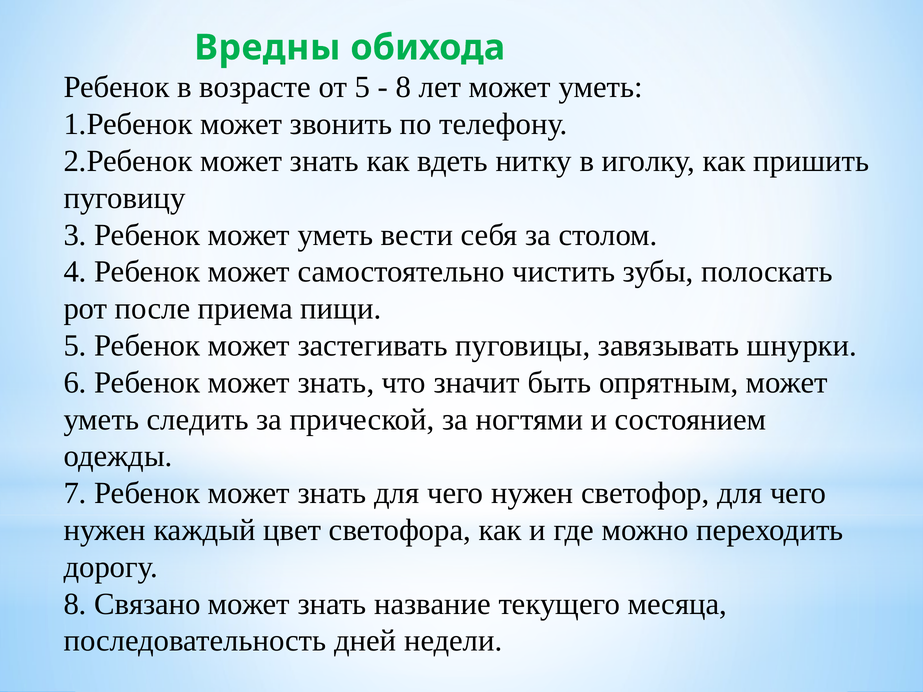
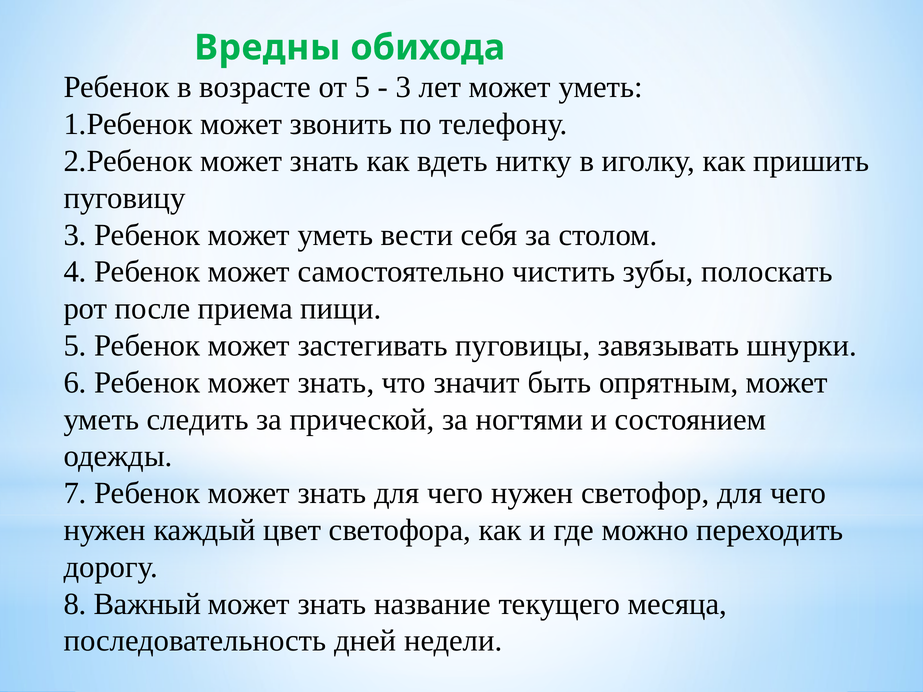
8 at (404, 87): 8 -> 3
Связано: Связано -> Важный
